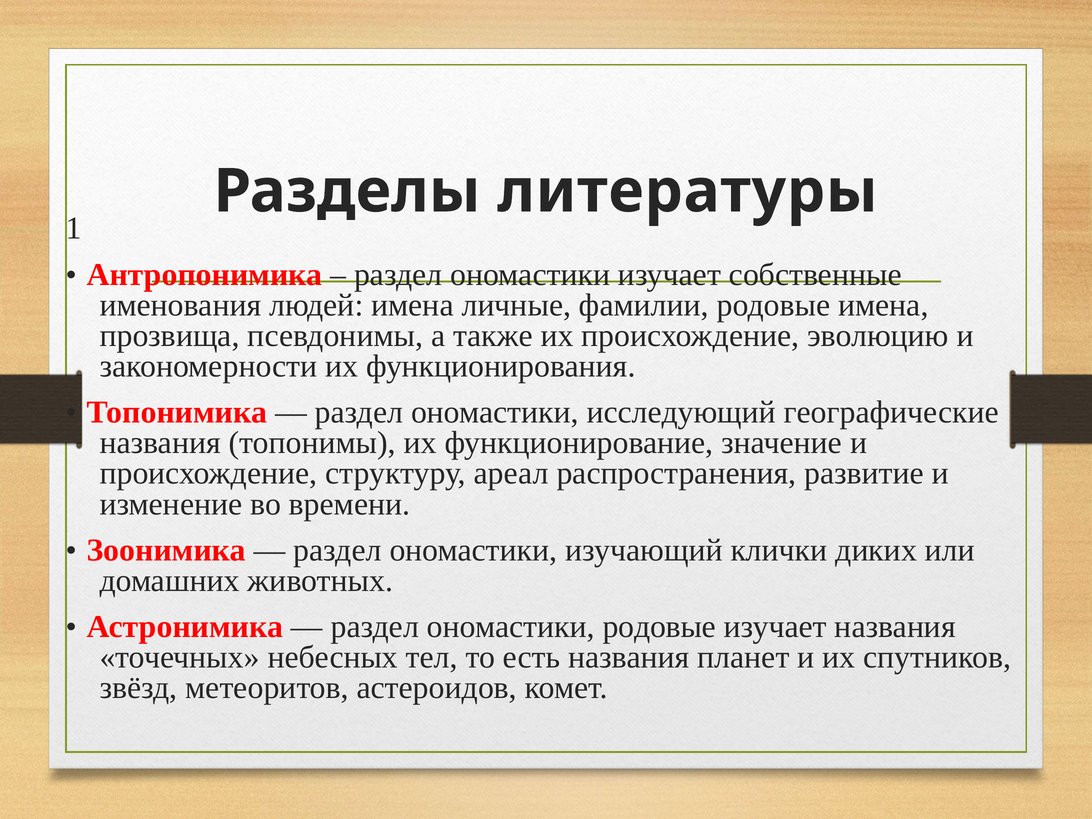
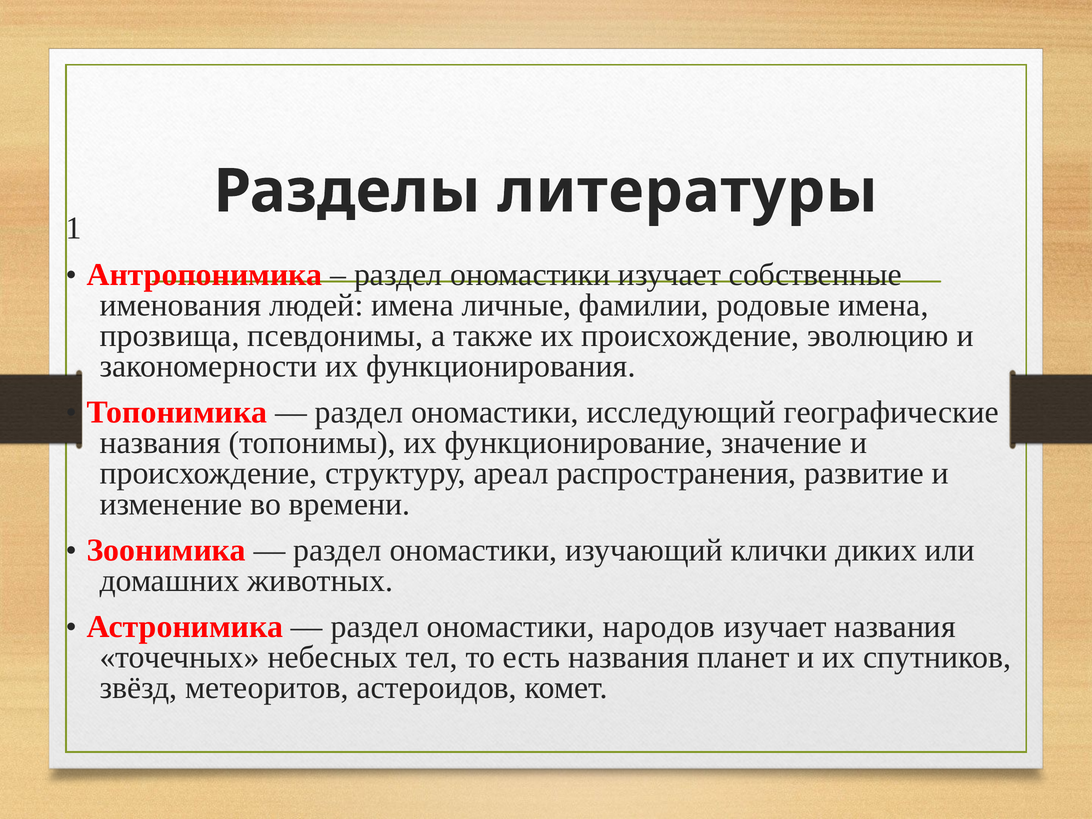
ономастики родовые: родовые -> народов
